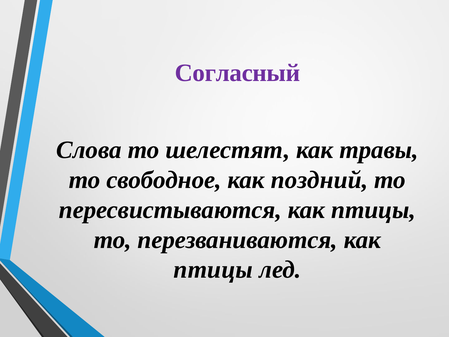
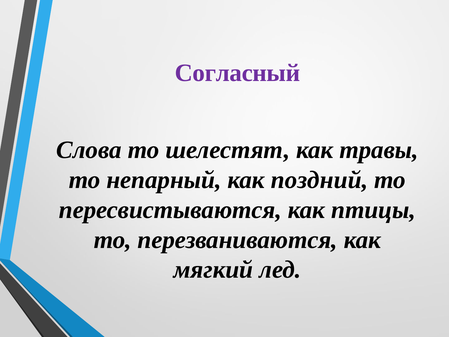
свободное: свободное -> непарный
птицы at (213, 270): птицы -> мягкий
